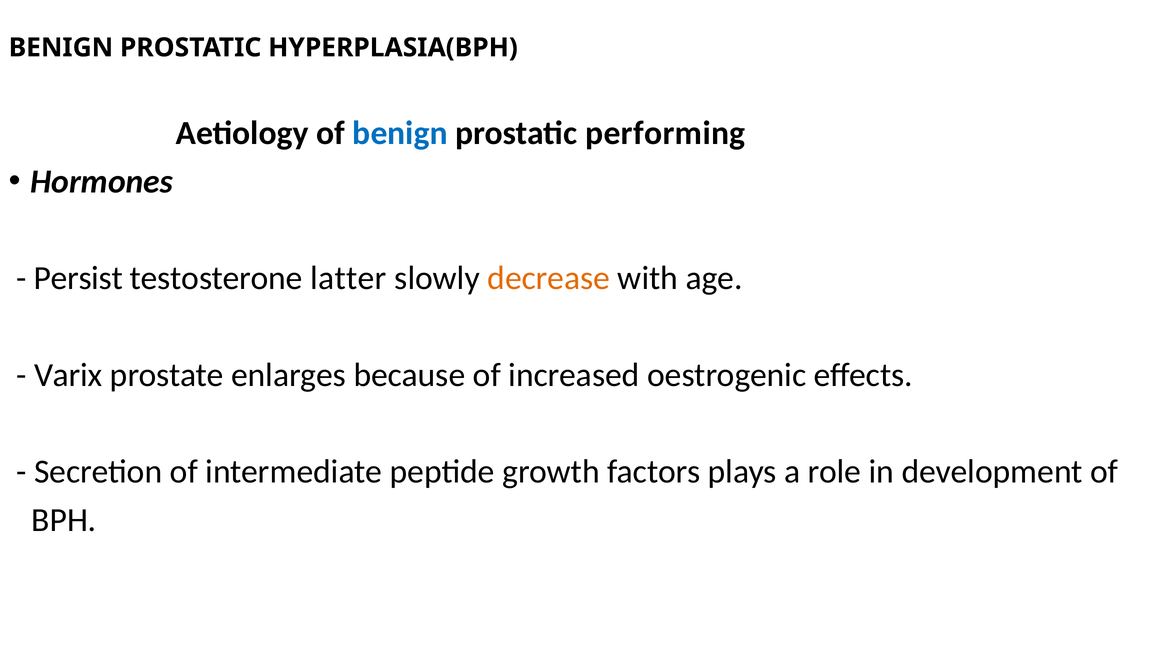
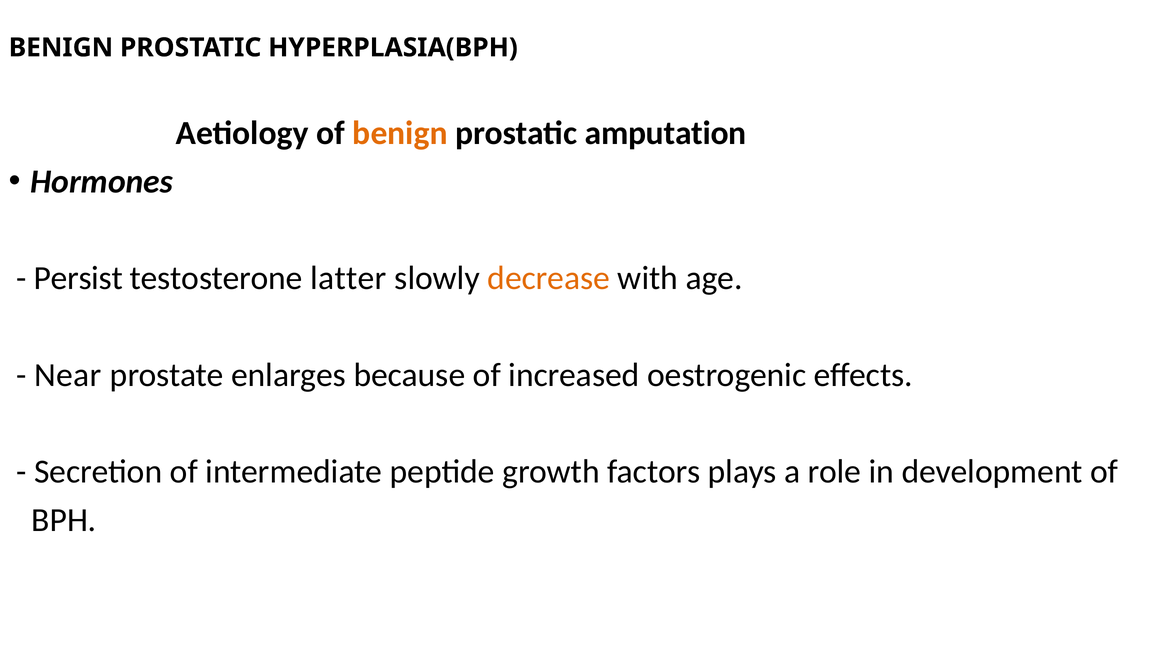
benign at (400, 133) colour: blue -> orange
performing: performing -> amputation
Varix: Varix -> Near
